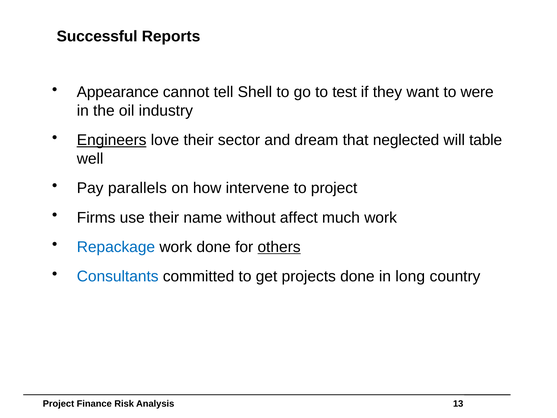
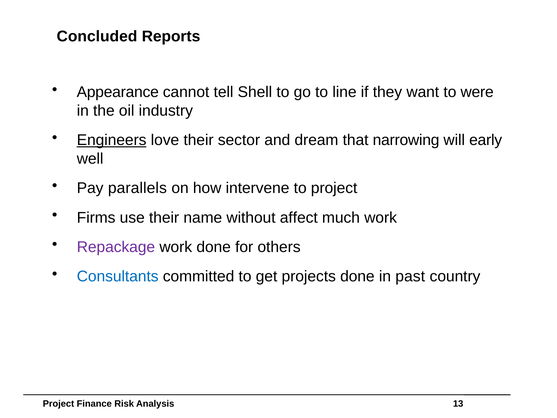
Successful: Successful -> Concluded
test: test -> line
neglected: neglected -> narrowing
table: table -> early
Repackage colour: blue -> purple
others underline: present -> none
long: long -> past
